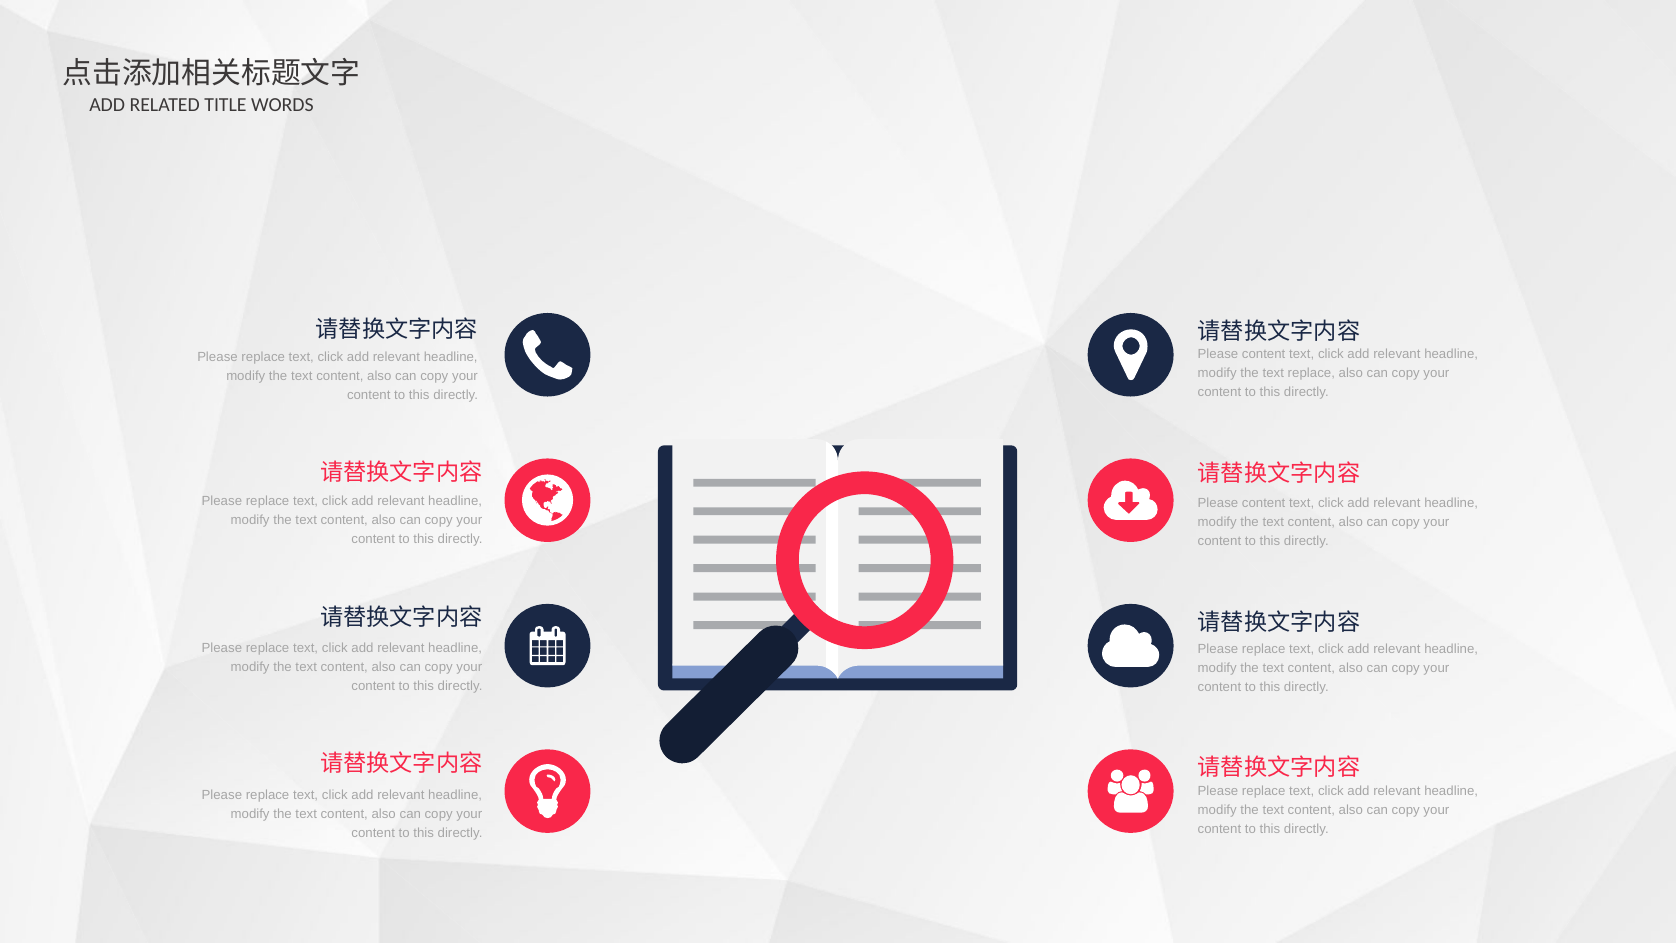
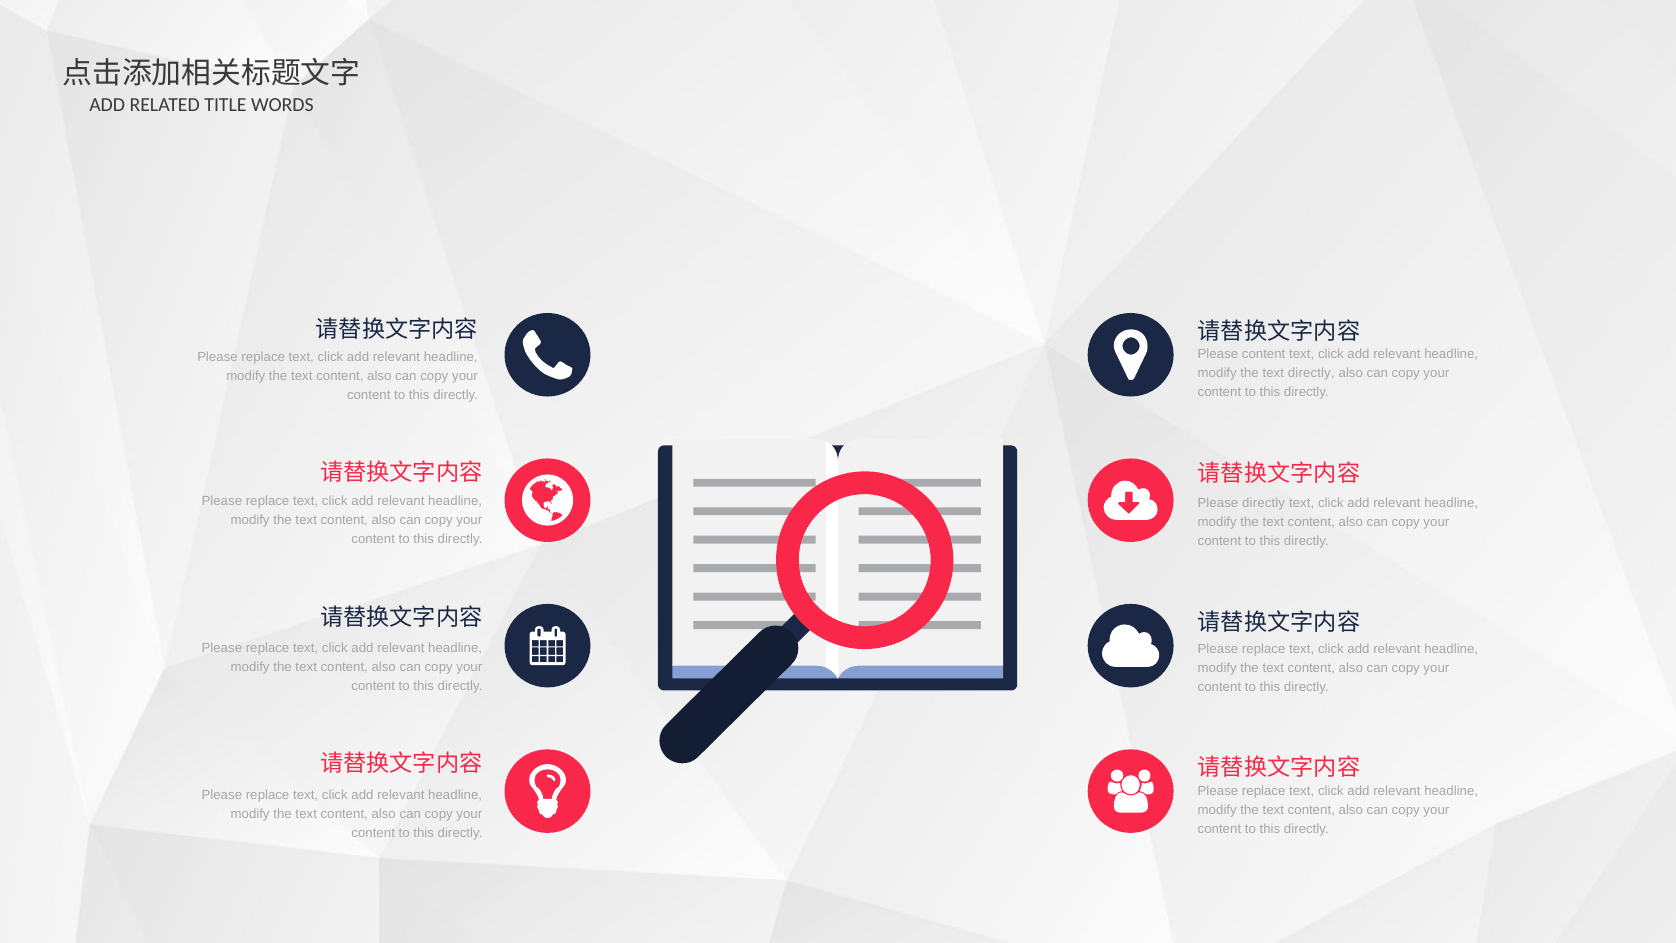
text replace: replace -> directly
content at (1264, 503): content -> directly
